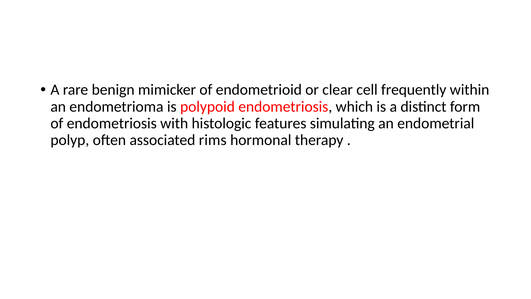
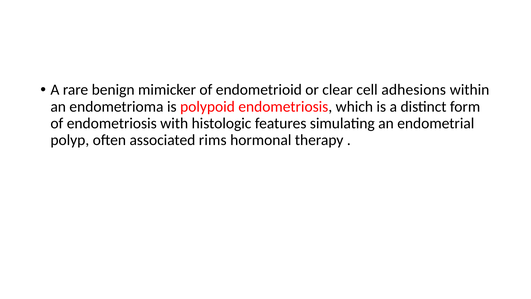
frequently: frequently -> adhesions
